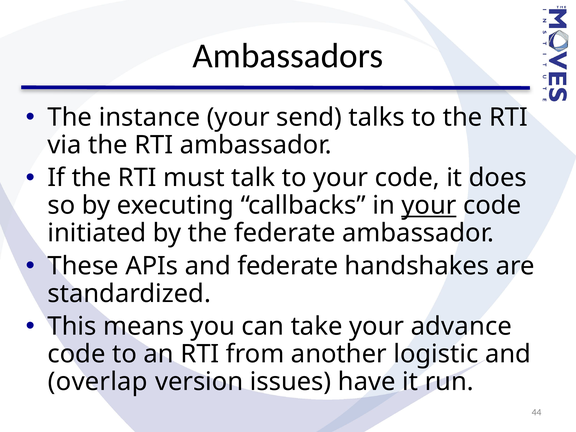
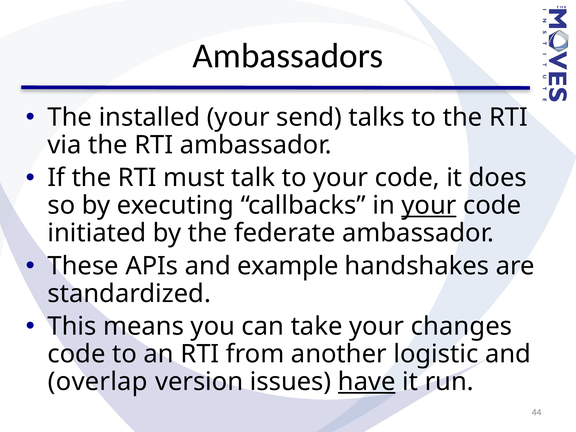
instance: instance -> installed
and federate: federate -> example
advance: advance -> changes
have underline: none -> present
